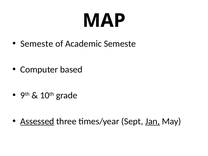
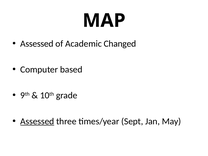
Semeste at (37, 44): Semeste -> Assessed
Academic Semeste: Semeste -> Changed
Jan underline: present -> none
